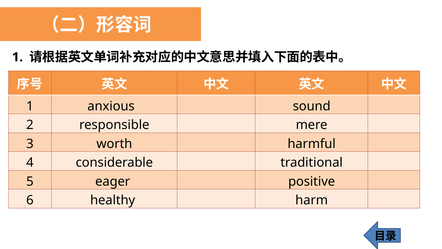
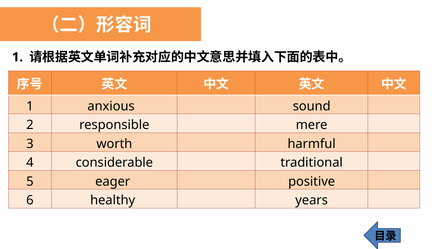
harm: harm -> years
